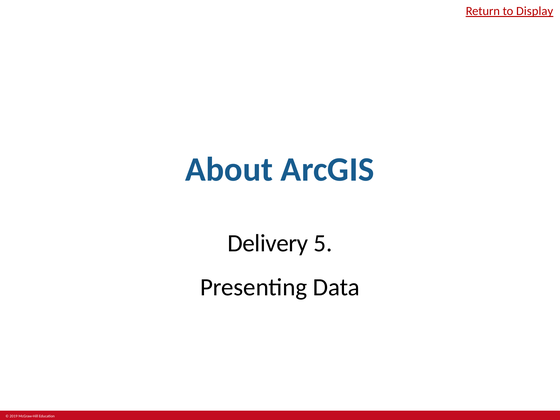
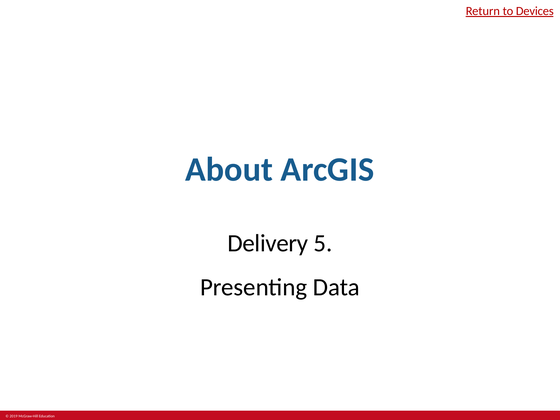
Display: Display -> Devices
